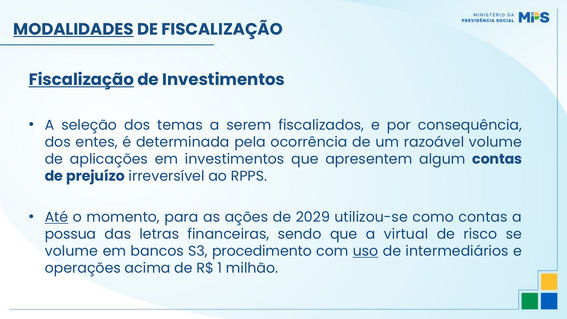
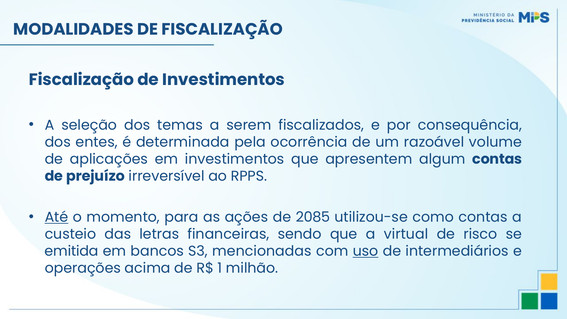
MODALIDADES underline: present -> none
Fiscalização at (81, 80) underline: present -> none
2029: 2029 -> 2085
possua: possua -> custeio
volume at (71, 251): volume -> emitida
procedimento: procedimento -> mencionadas
